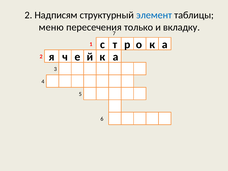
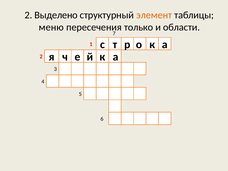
Надписям: Надписям -> Выделено
элемент colour: blue -> orange
вкладку: вкладку -> области
